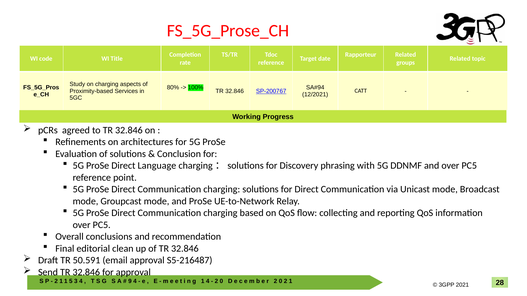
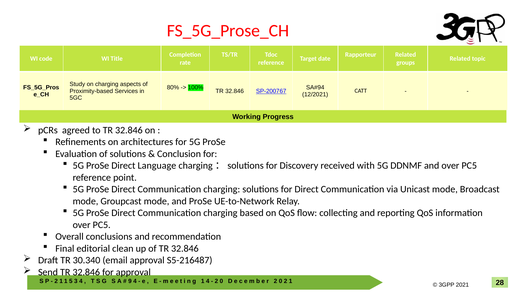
phrasing: phrasing -> received
50.591: 50.591 -> 30.340
